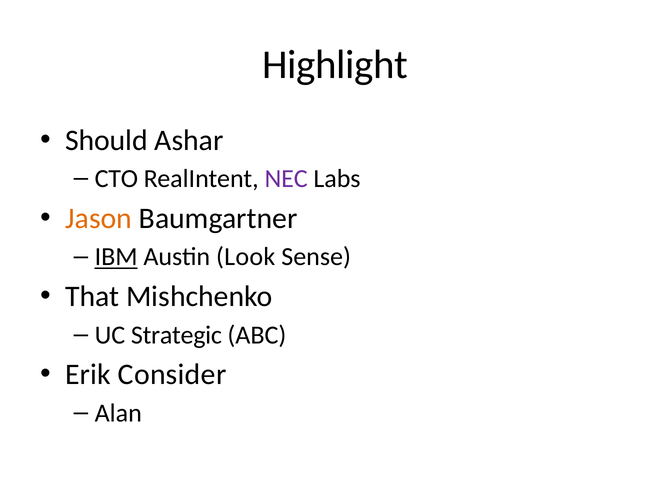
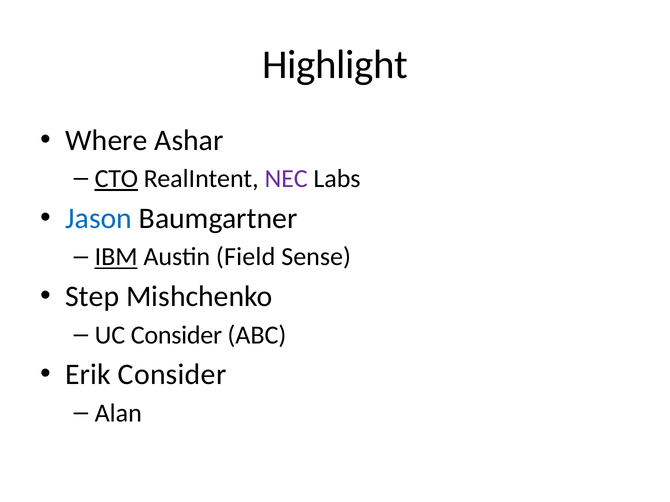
Should: Should -> Where
CTO underline: none -> present
Jason colour: orange -> blue
Look: Look -> Field
That: That -> Step
UC Strategic: Strategic -> Consider
